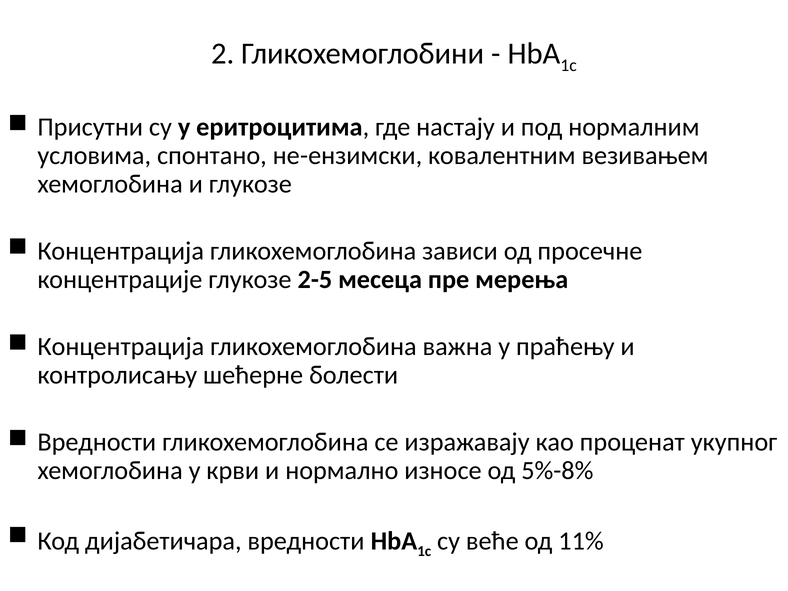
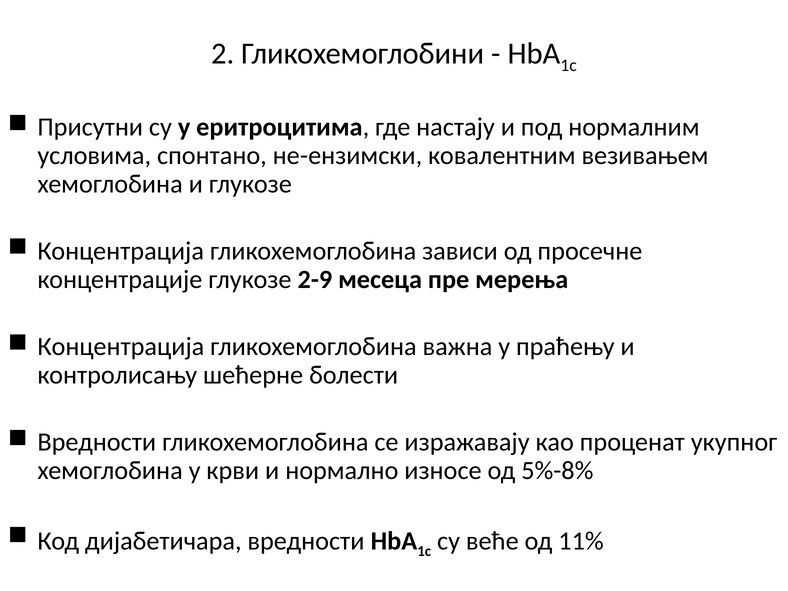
2-5: 2-5 -> 2-9
